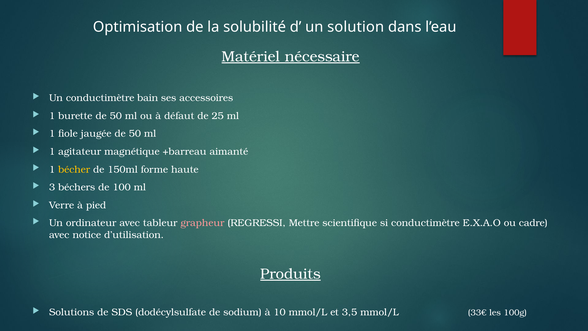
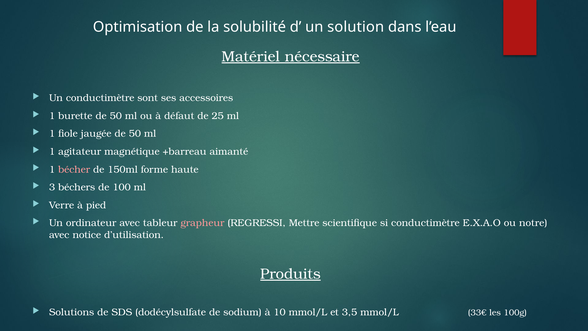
bain: bain -> sont
bécher colour: yellow -> pink
cadre: cadre -> notre
